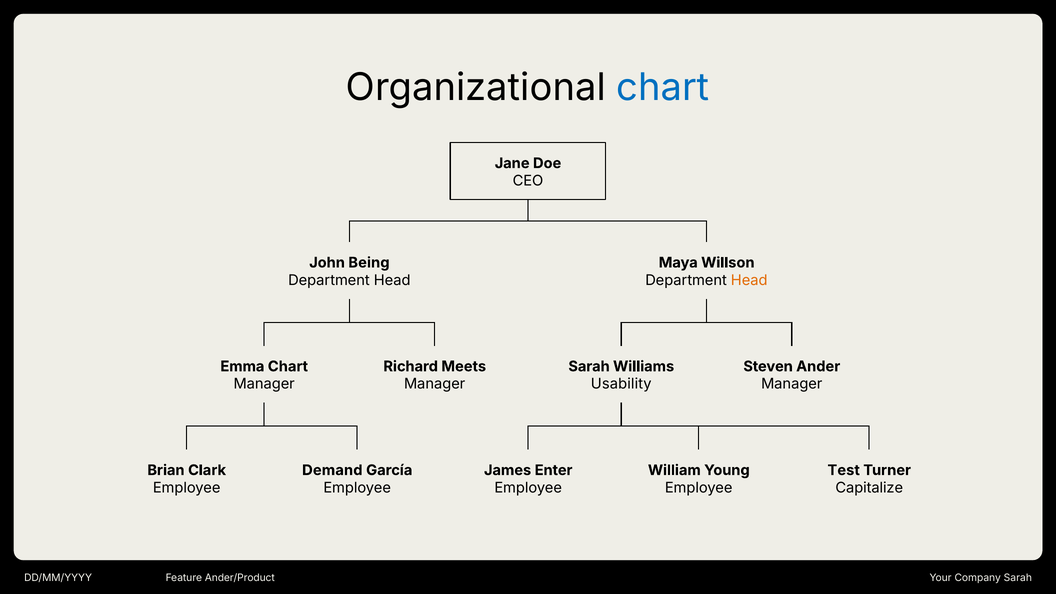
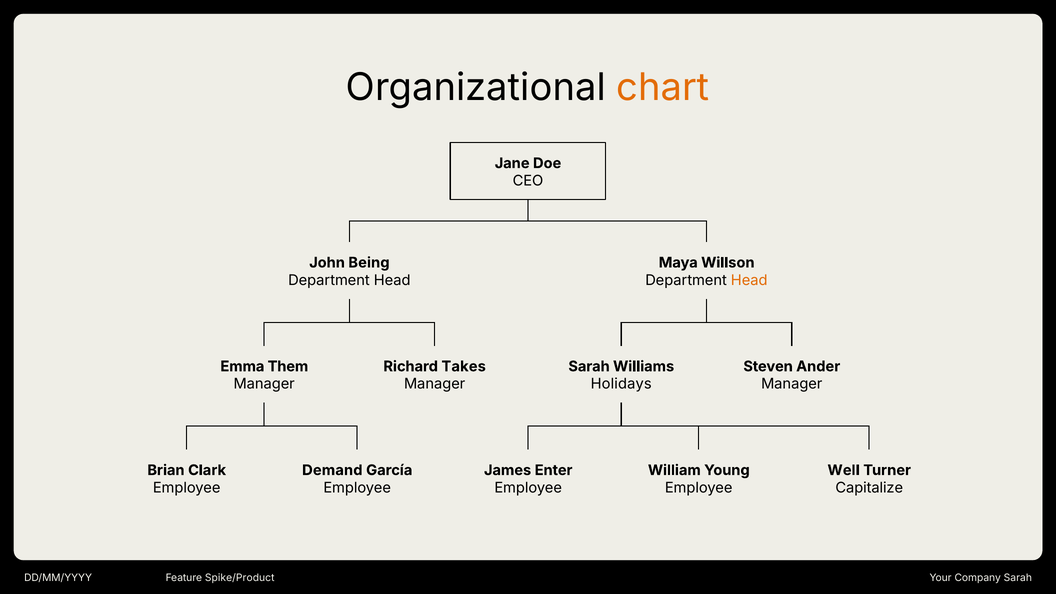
chart at (663, 87) colour: blue -> orange
Emma Chart: Chart -> Them
Meets: Meets -> Takes
Usability: Usability -> Holidays
Test: Test -> Well
Ander/Product: Ander/Product -> Spike/Product
